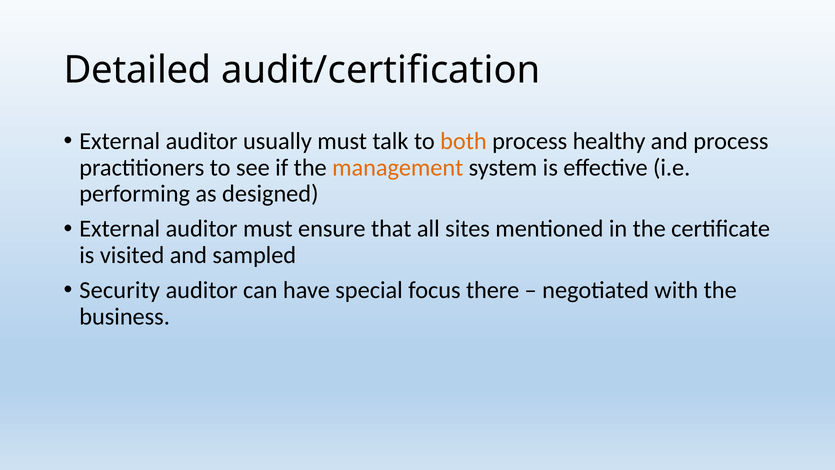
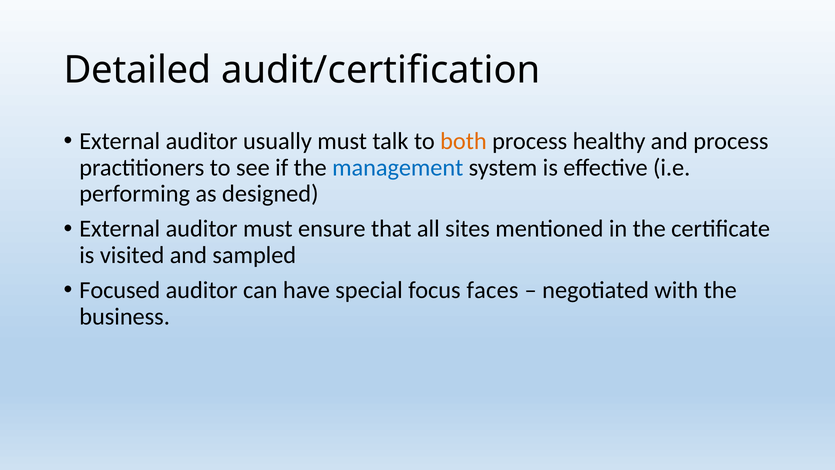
management colour: orange -> blue
Security: Security -> Focused
there: there -> faces
